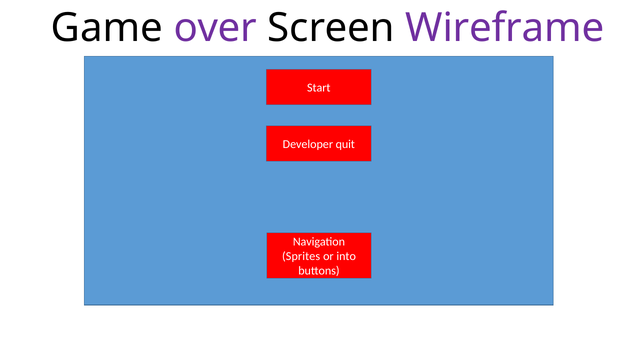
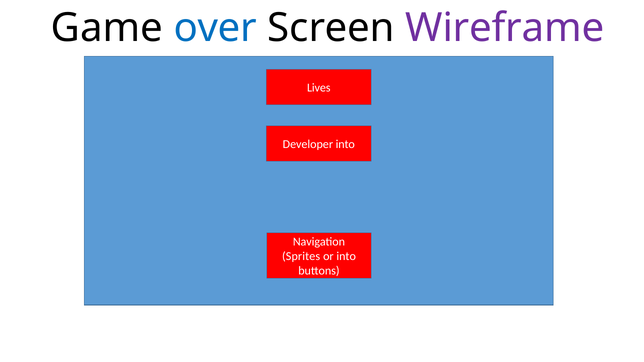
over colour: purple -> blue
Start: Start -> Lives
Developer quit: quit -> into
